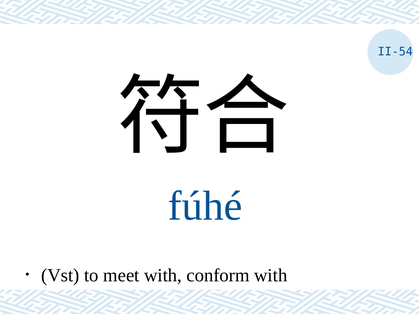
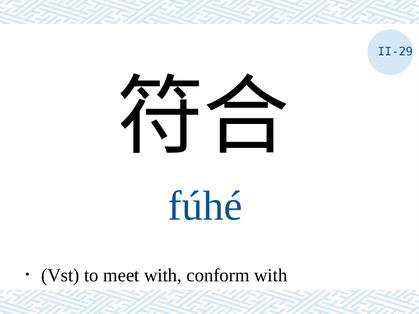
II-54: II-54 -> II-29
